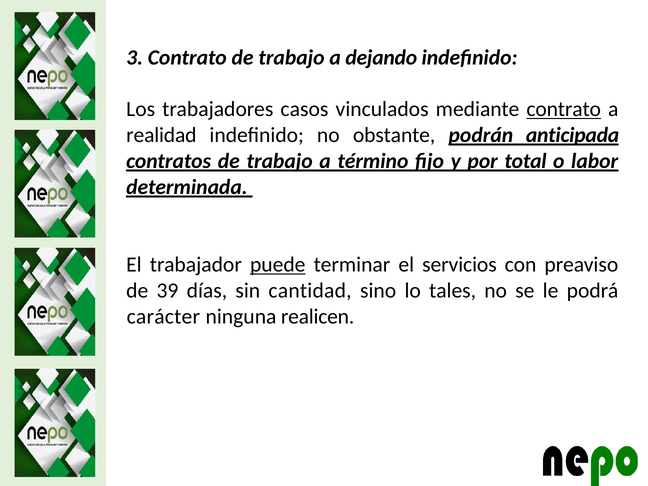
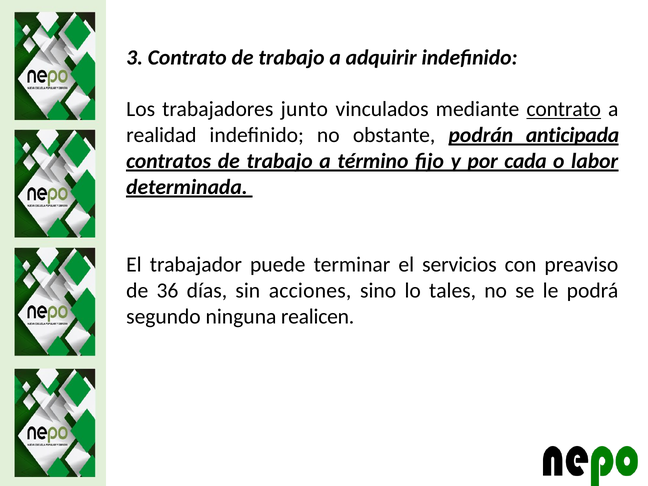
dejando: dejando -> adquirir
casos: casos -> junto
total: total -> cada
puede underline: present -> none
39: 39 -> 36
cantidad: cantidad -> acciones
carácter: carácter -> segundo
